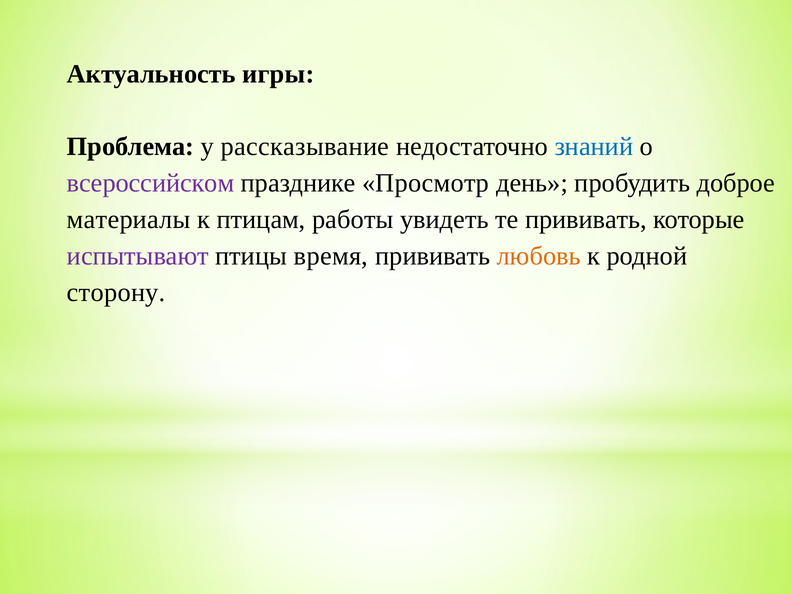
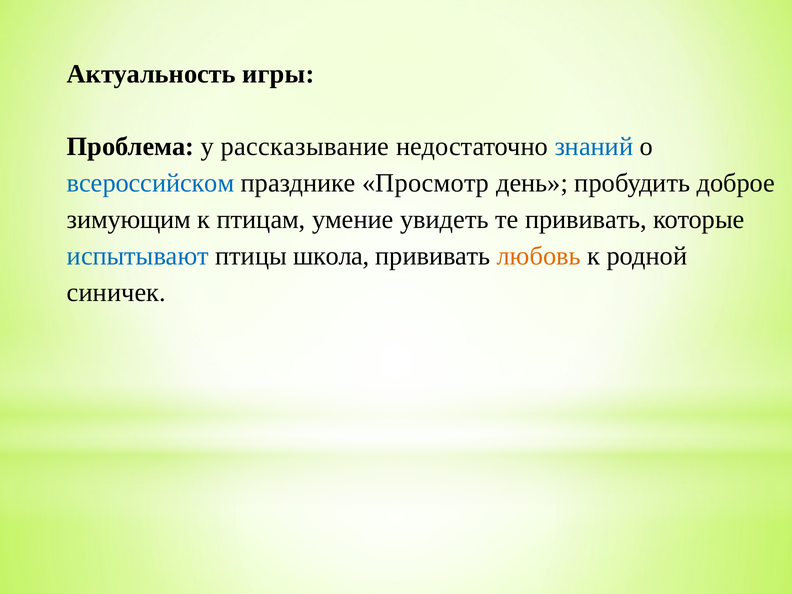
всероссийском colour: purple -> blue
материалы: материалы -> зимующим
работы: работы -> умение
испытывают colour: purple -> blue
время: время -> школа
сторону: сторону -> синичек
